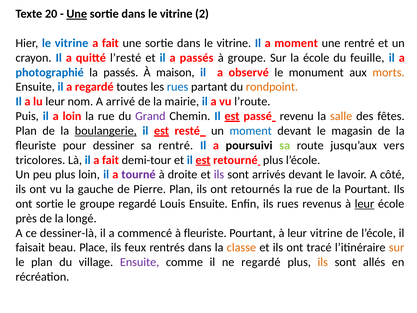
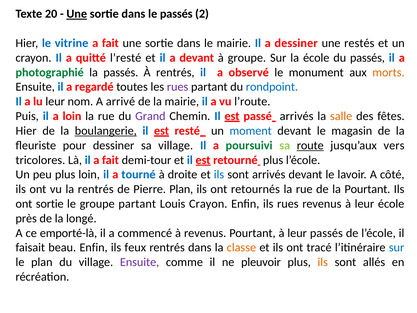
vitrine at (176, 14): vitrine -> passés
vitrine at (234, 43): vitrine -> mairie
a moment: moment -> dessiner
une rentré: rentré -> restés
a passés: passés -> devant
du feuille: feuille -> passés
photographié colour: blue -> green
À maison: maison -> rentrés
rues at (178, 87) colour: blue -> purple
rondpoint colour: orange -> blue
passé revenu: revenu -> arrivés
Plan at (26, 131): Plan -> Hier
sa rentré: rentré -> village
poursuivi colour: black -> green
route underline: none -> present
tourné colour: purple -> blue
ils at (219, 174) colour: purple -> blue
la gauche: gauche -> rentrés
groupe regardé: regardé -> partant
Louis Ensuite: Ensuite -> Crayon
leur at (364, 204) underline: present -> none
dessiner-là: dessiner-là -> emporté-là
à fleuriste: fleuriste -> revenus
leur vitrine: vitrine -> passés
beau Place: Place -> Enfin
sur at (397, 247) colour: orange -> blue
ne regardé: regardé -> pleuvoir
